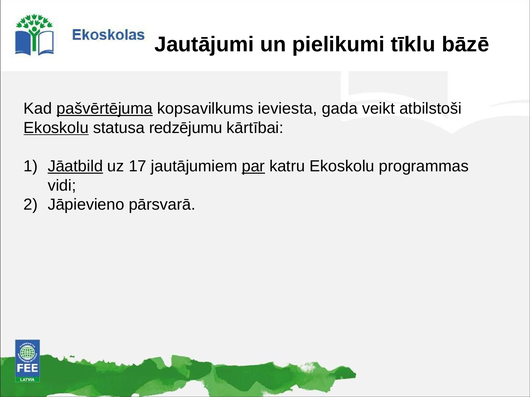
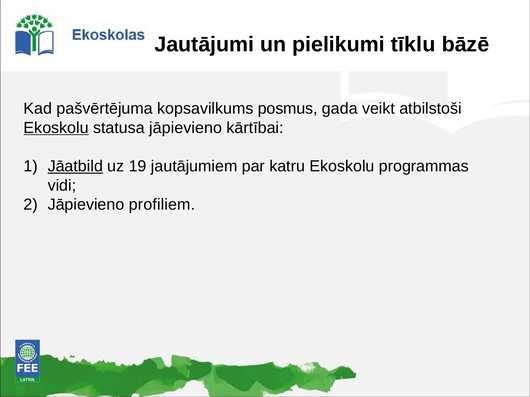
pašvērtējuma underline: present -> none
ieviesta: ieviesta -> posmus
statusa redzējumu: redzējumu -> jāpievieno
17: 17 -> 19
par underline: present -> none
pārsvarā: pārsvarā -> profiliem
